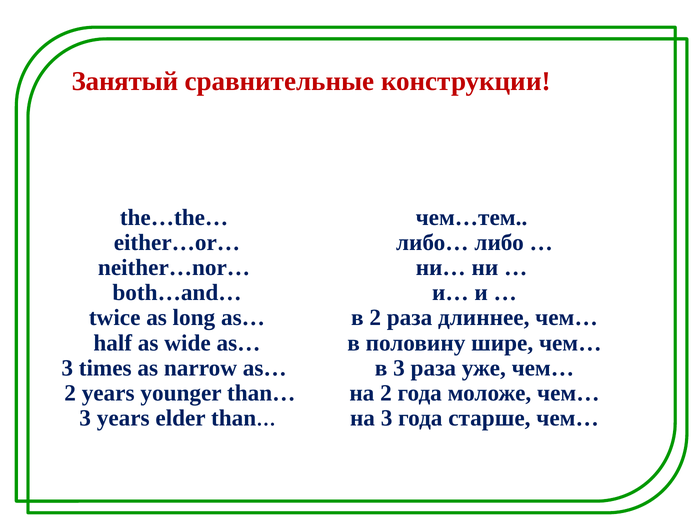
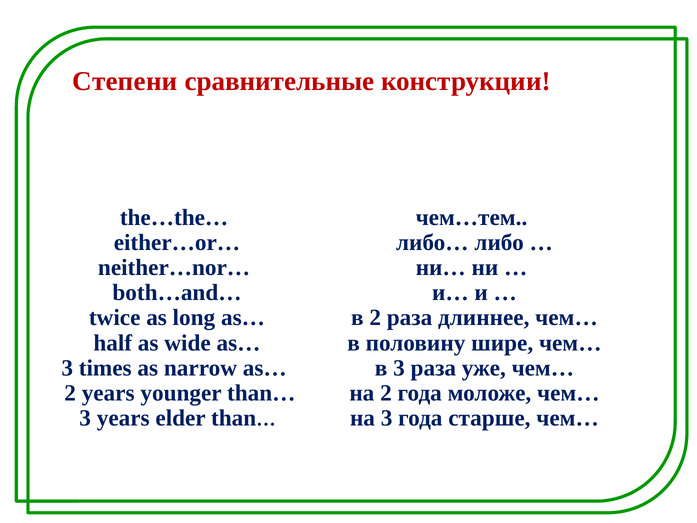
Занятый: Занятый -> Степени
